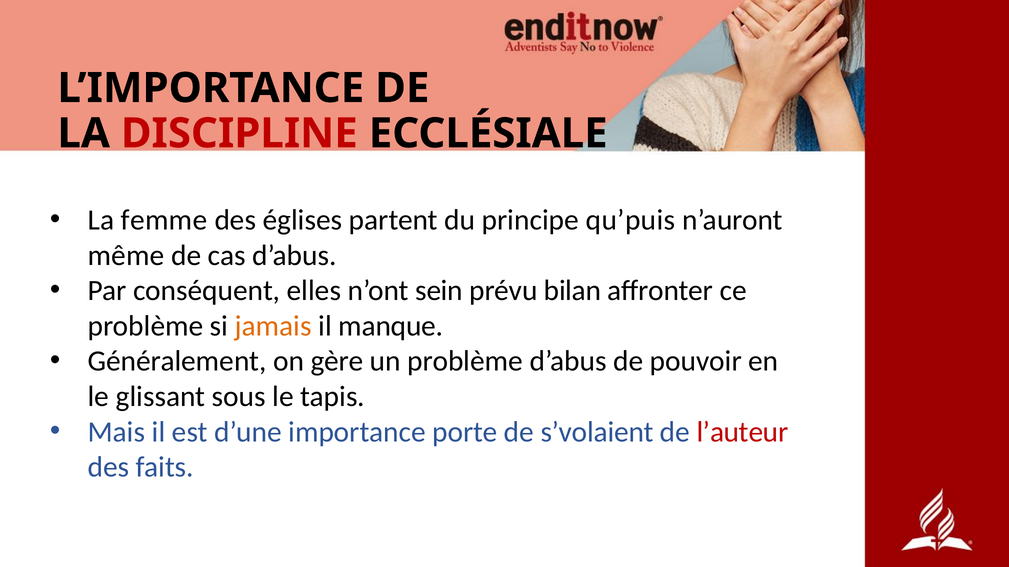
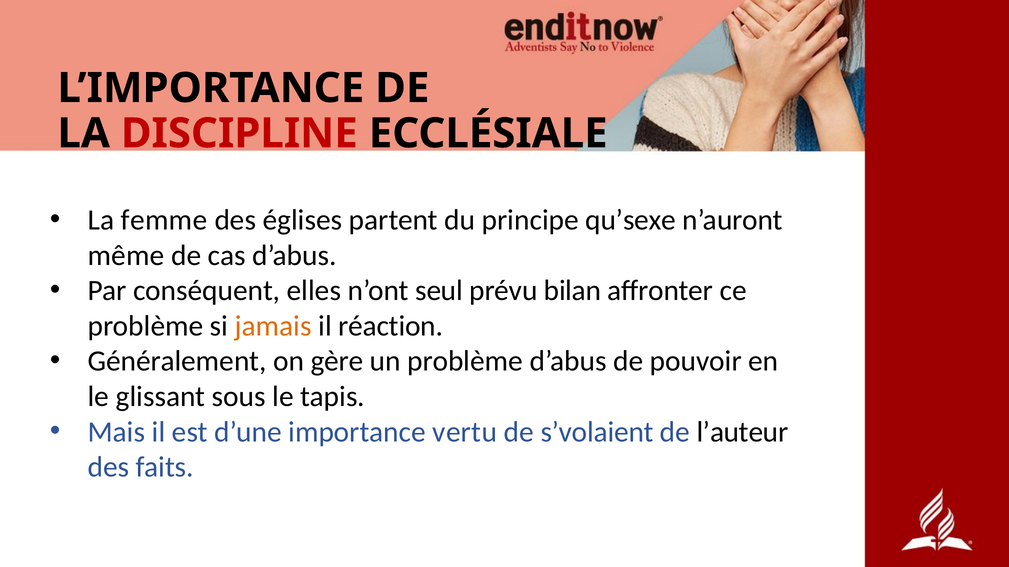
qu’puis: qu’puis -> qu’sexe
sein: sein -> seul
manque: manque -> réaction
porte: porte -> vertu
l’auteur colour: red -> black
